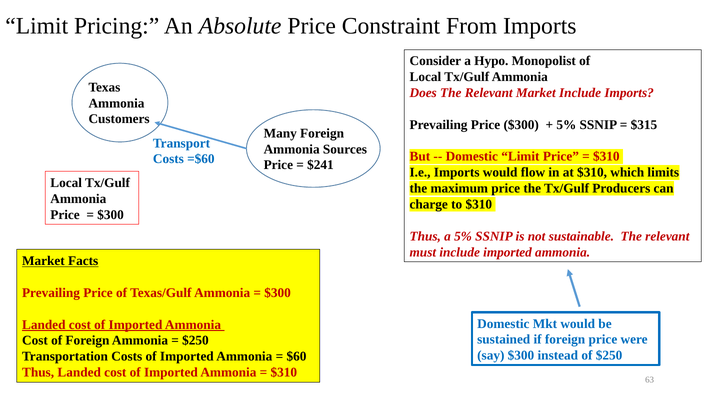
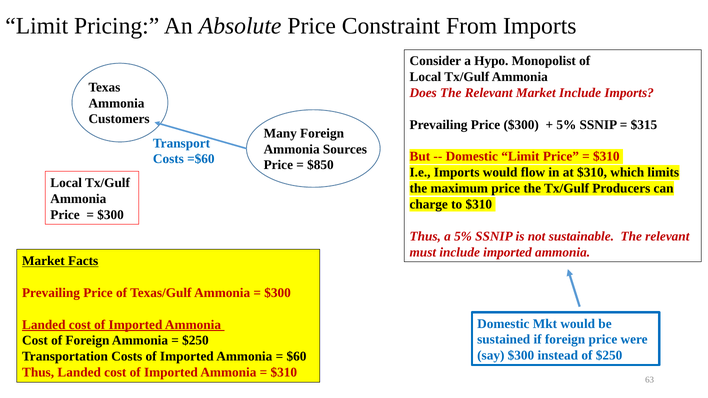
$241: $241 -> $850
